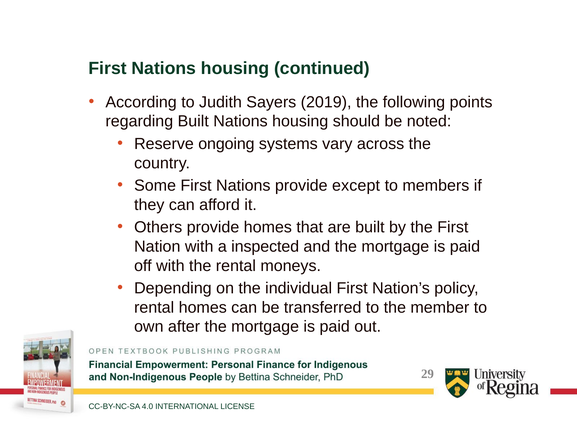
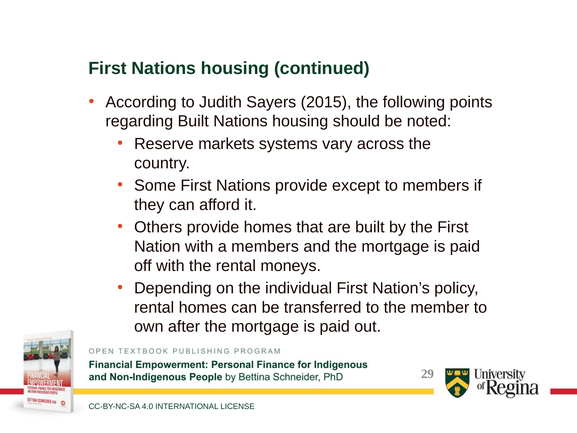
2019: 2019 -> 2015
ongoing: ongoing -> markets
a inspected: inspected -> members
